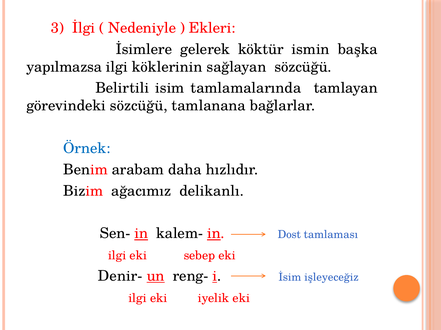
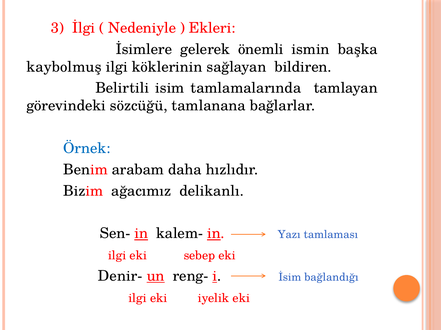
köktür: köktür -> önemli
yapılmazsa: yapılmazsa -> kaybolmuş
sağlayan sözcüğü: sözcüğü -> bildiren
Dost: Dost -> Yazı
işleyeceğiz: işleyeceğiz -> bağlandığı
